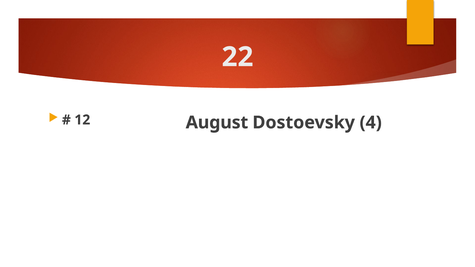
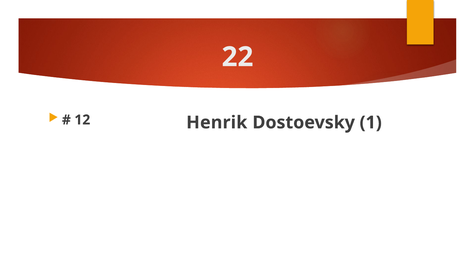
August: August -> Henrik
4: 4 -> 1
